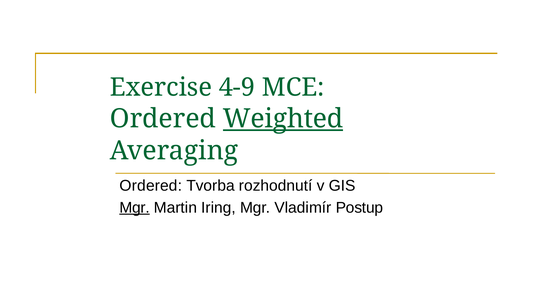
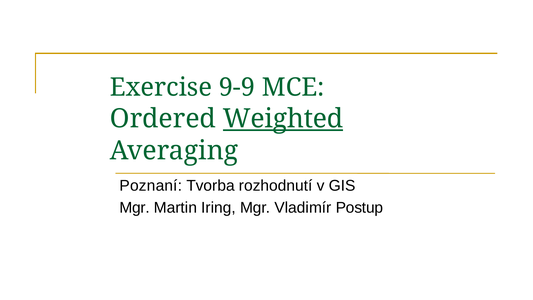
4-9: 4-9 -> 9-9
Ordered at (151, 186): Ordered -> Poznaní
Mgr at (135, 207) underline: present -> none
